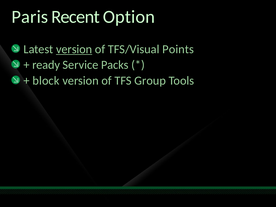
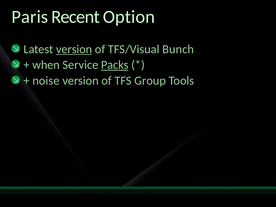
Points: Points -> Bunch
ready: ready -> when
Packs underline: none -> present
block: block -> noise
